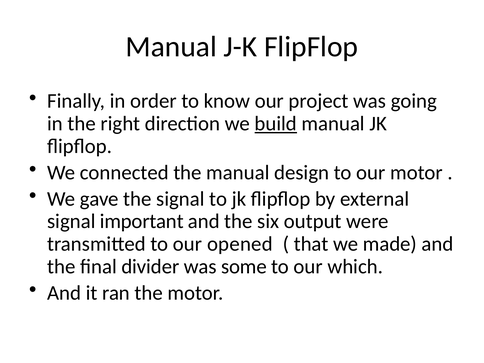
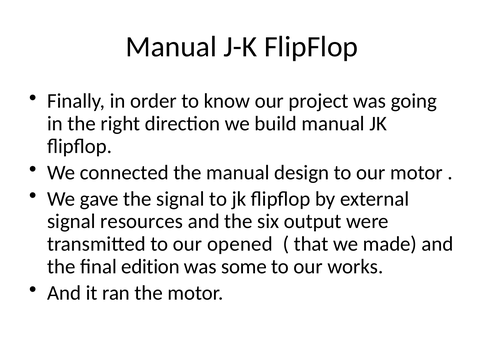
build underline: present -> none
important: important -> resources
divider: divider -> edition
which: which -> works
